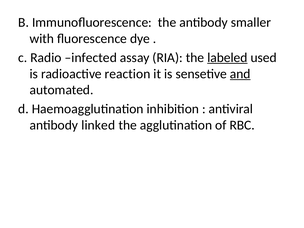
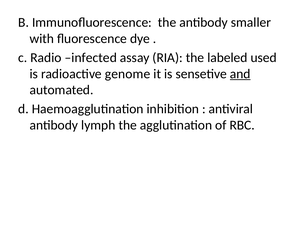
labeled underline: present -> none
reaction: reaction -> genome
linked: linked -> lymph
